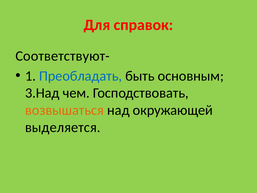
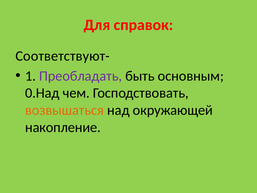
Преобладать colour: blue -> purple
3.Над: 3.Над -> 0.Над
выделяется: выделяется -> накопление
